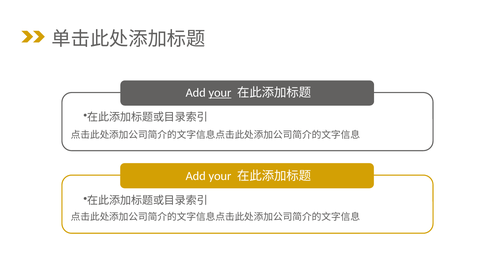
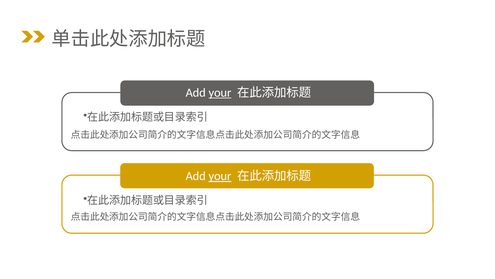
your at (220, 176) underline: none -> present
